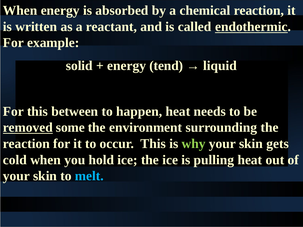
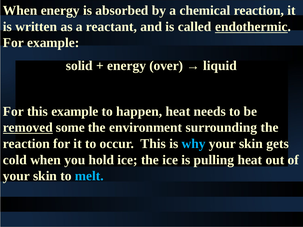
tend: tend -> over
this between: between -> example
why colour: light green -> light blue
